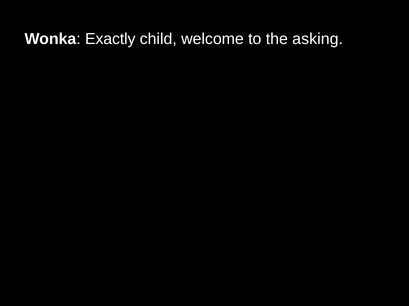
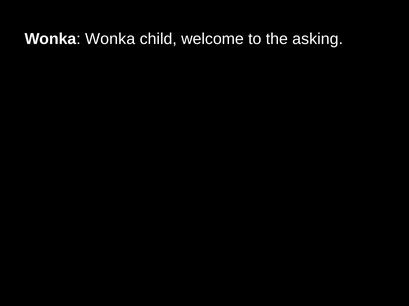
Wonka Exactly: Exactly -> Wonka
